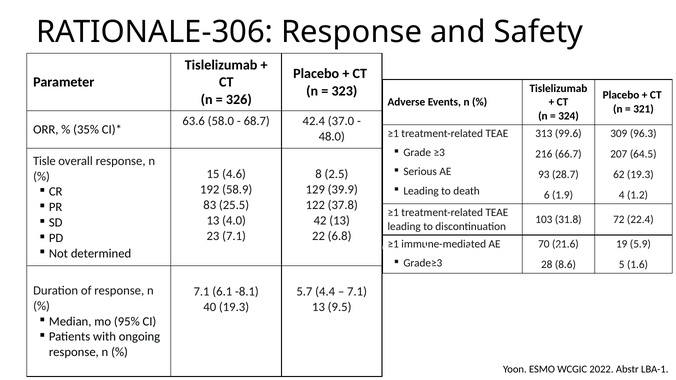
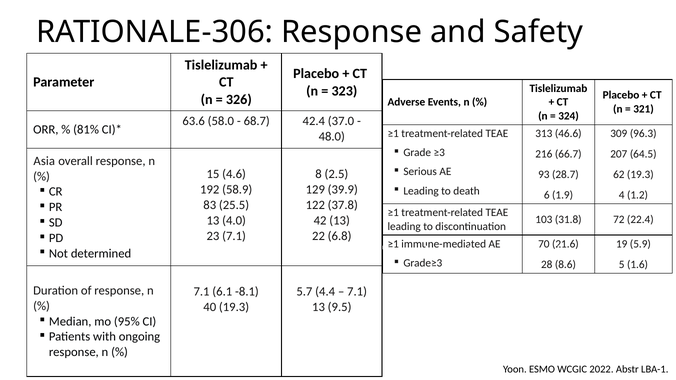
35%: 35% -> 81%
99.6: 99.6 -> 46.6
Tisle: Tisle -> Asia
